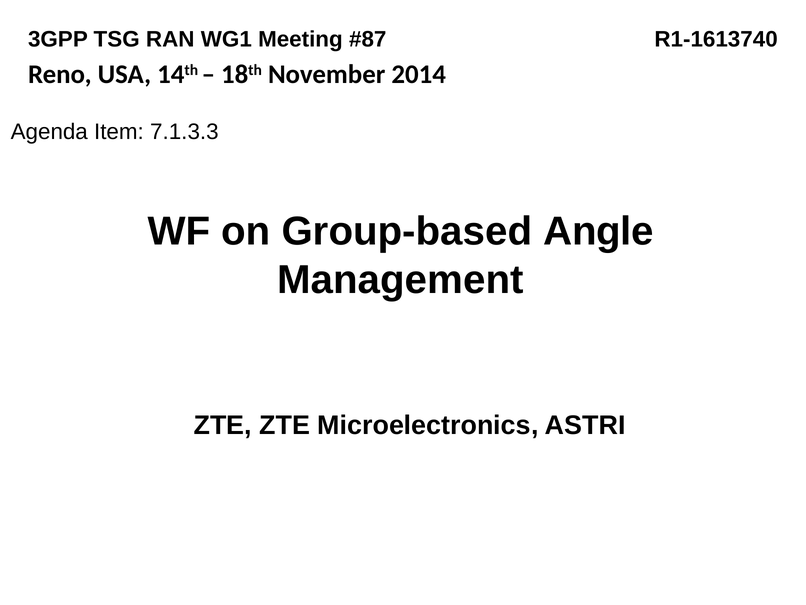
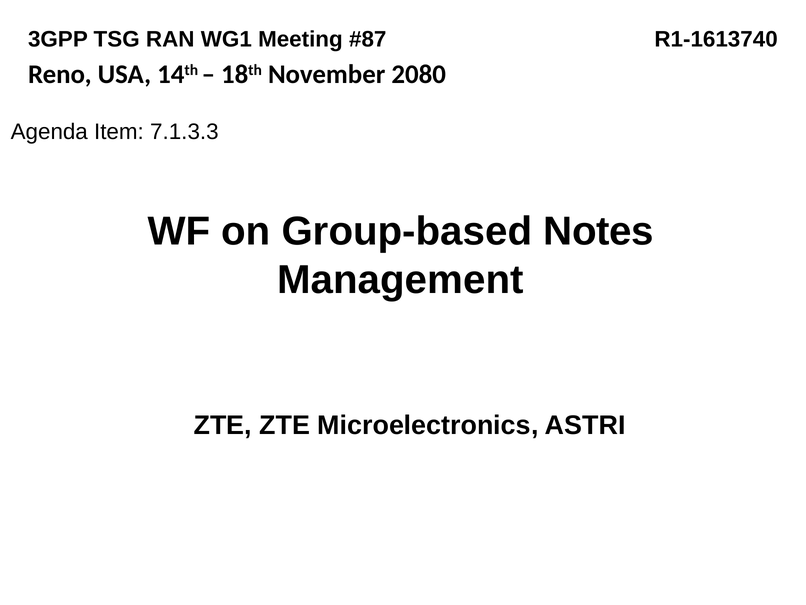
2014: 2014 -> 2080
Angle: Angle -> Notes
